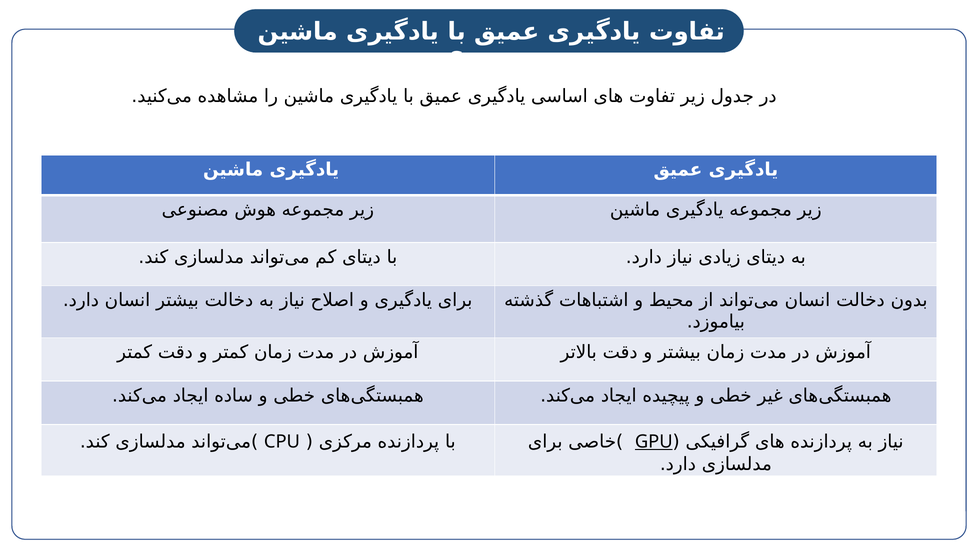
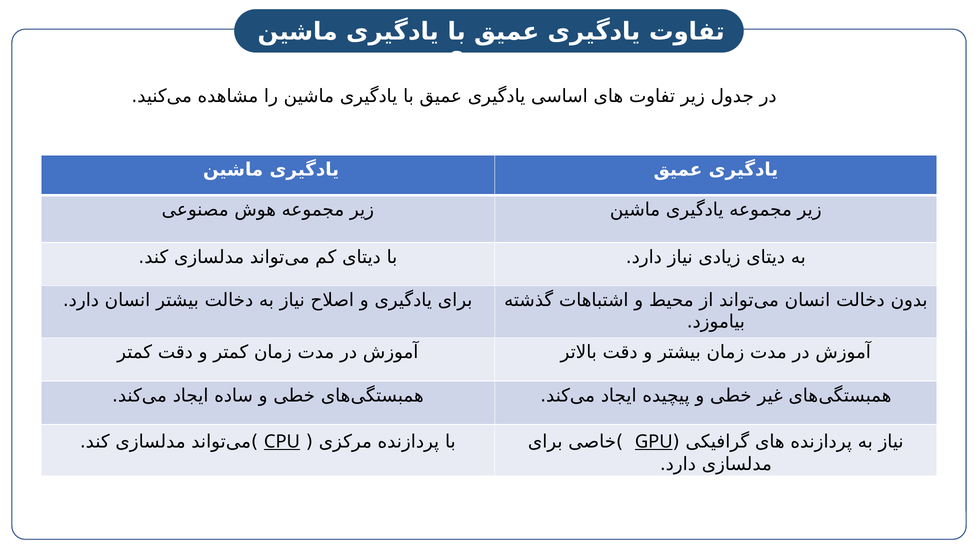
CPU underline: none -> present
